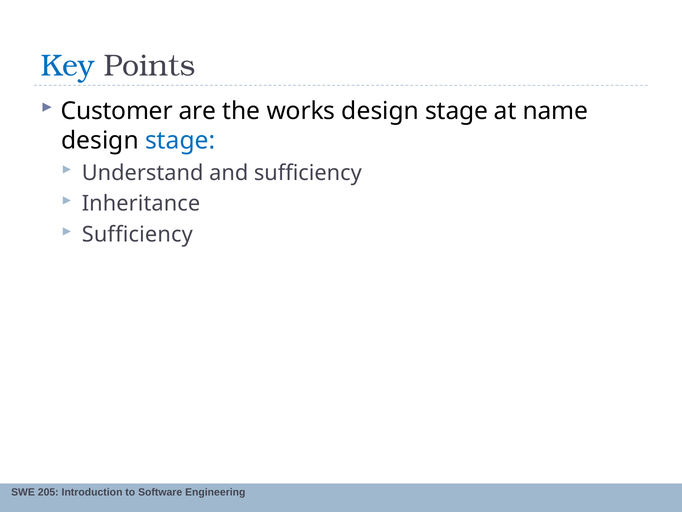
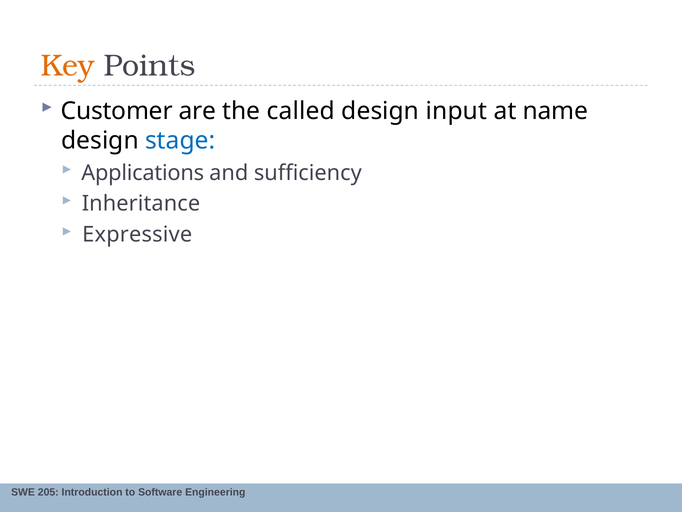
Key colour: blue -> orange
works: works -> called
stage at (457, 111): stage -> input
Understand: Understand -> Applications
Sufficiency at (137, 234): Sufficiency -> Expressive
